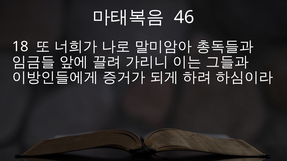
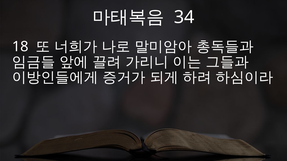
46: 46 -> 34
